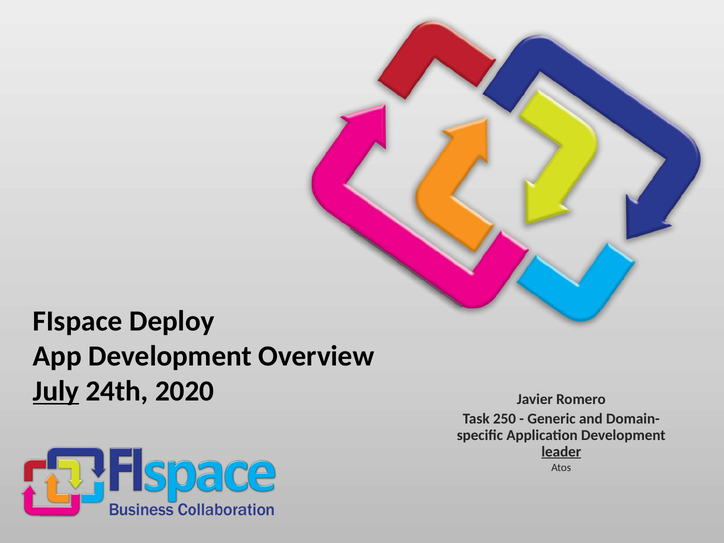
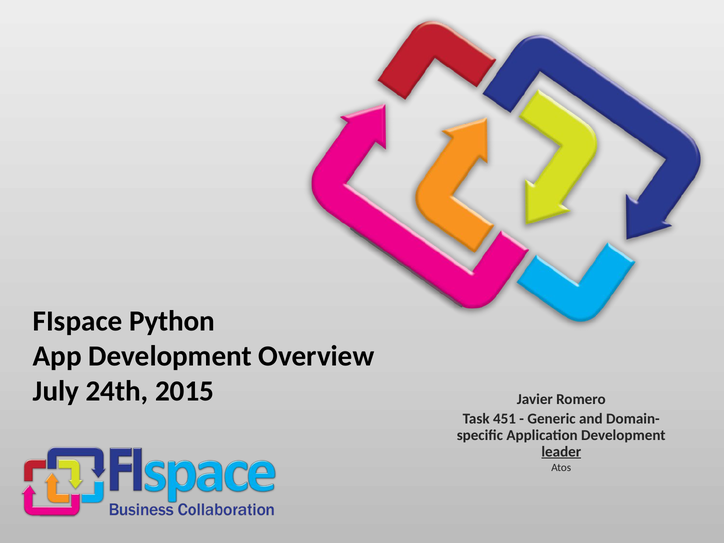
Deploy: Deploy -> Python
July underline: present -> none
2020: 2020 -> 2015
250: 250 -> 451
